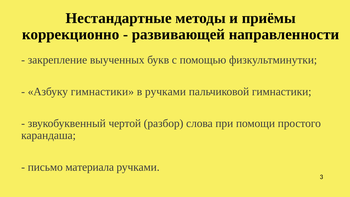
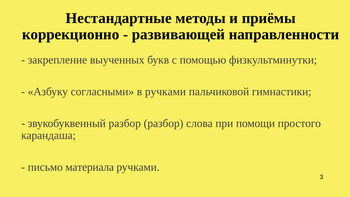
Азбуку гимнастики: гимнастики -> согласными
звукобуквенный чертой: чертой -> разбор
